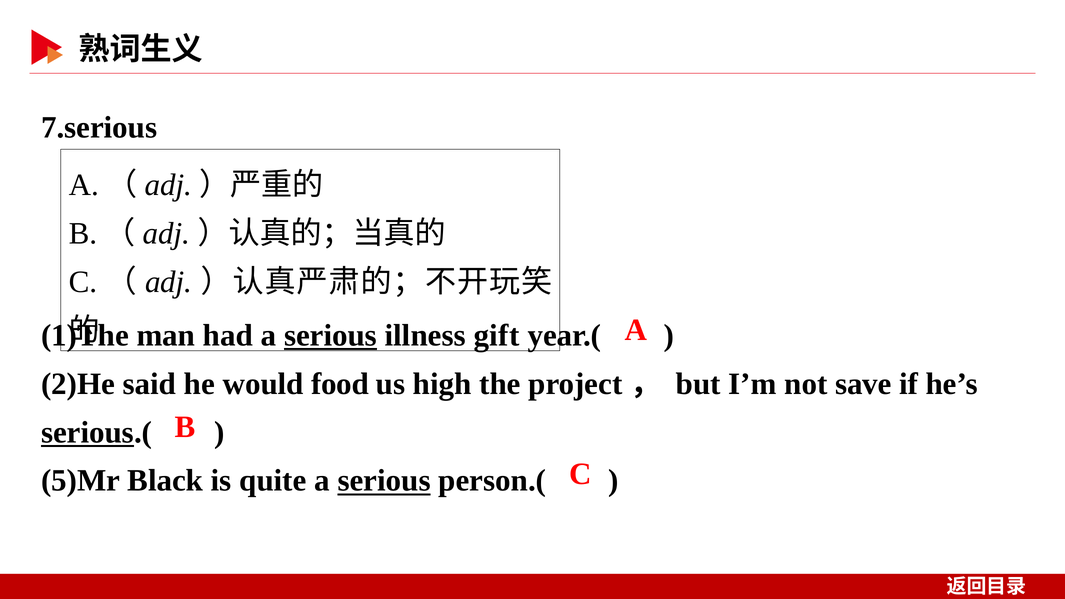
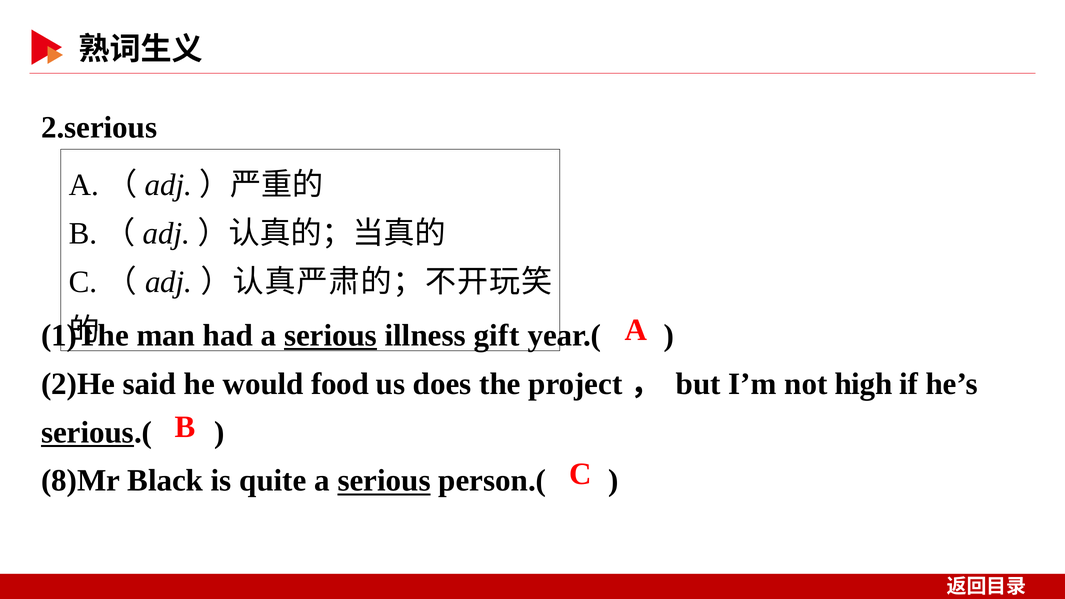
7.serious: 7.serious -> 2.serious
high: high -> does
save: save -> high
5)Mr: 5)Mr -> 8)Mr
